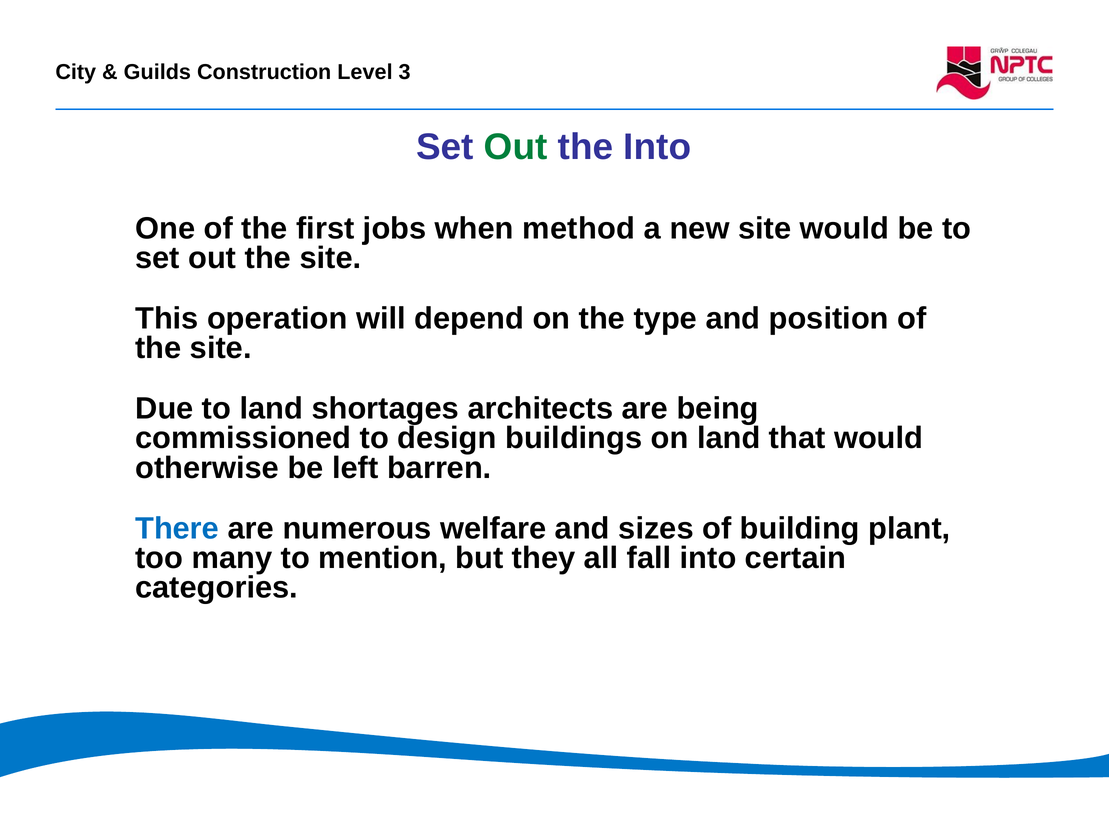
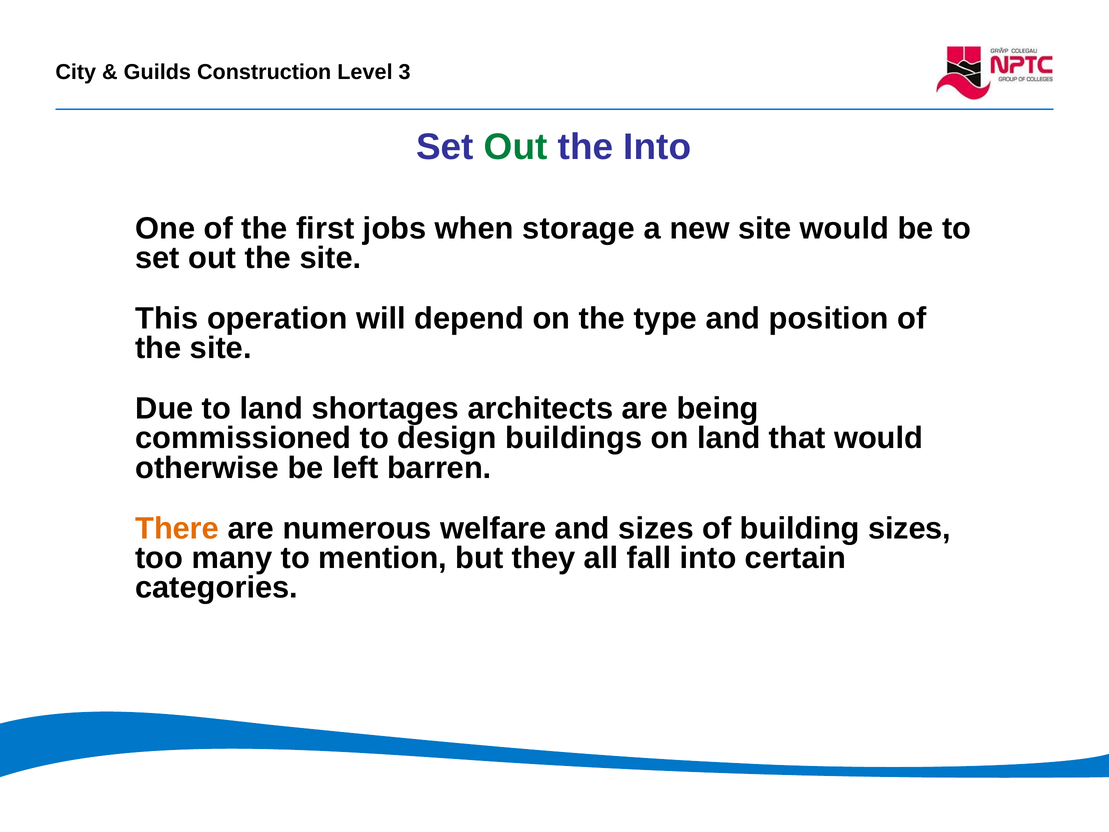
method: method -> storage
There colour: blue -> orange
building plant: plant -> sizes
